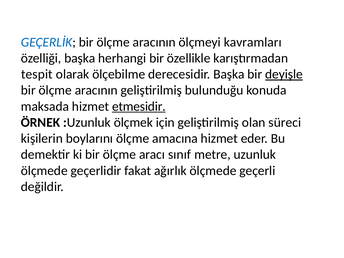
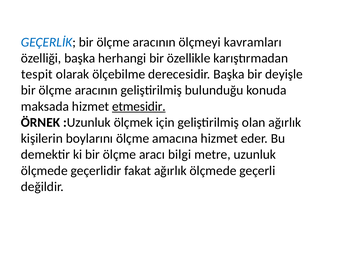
deyişle underline: present -> none
olan süreci: süreci -> ağırlık
sınıf: sınıf -> bilgi
